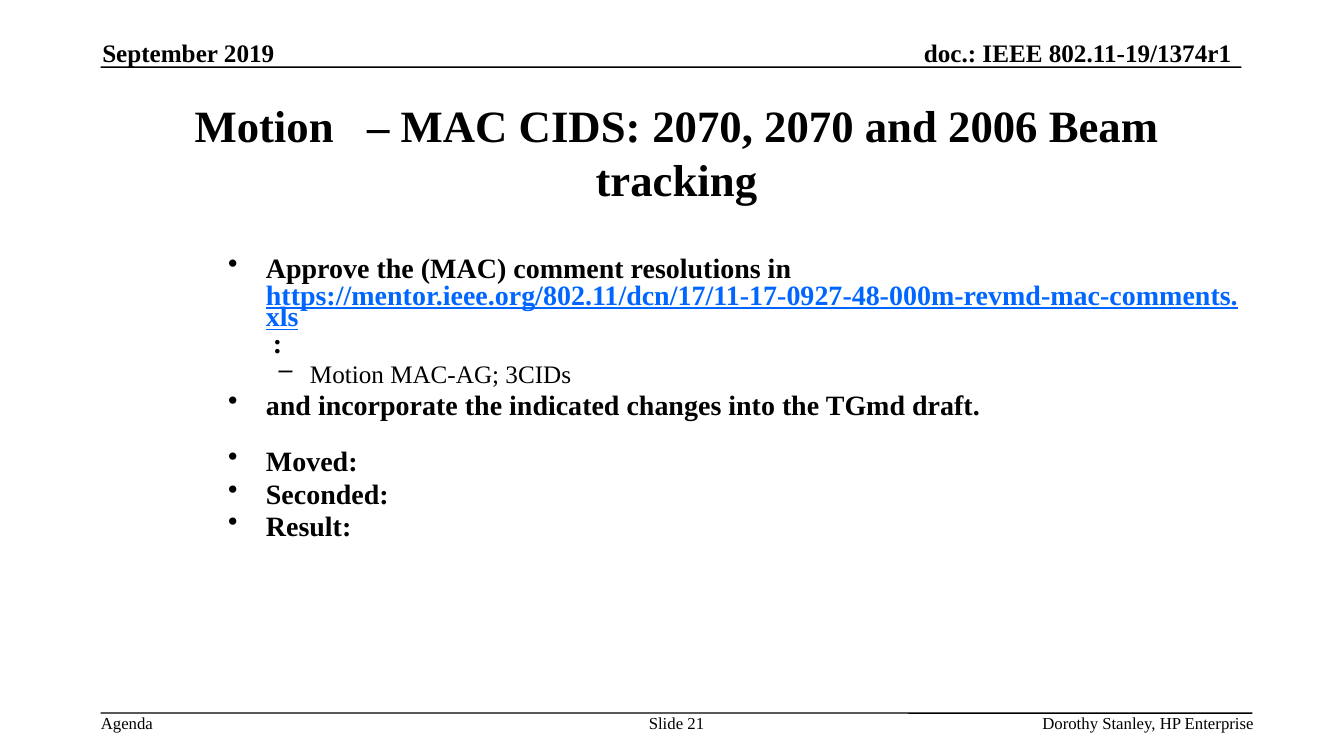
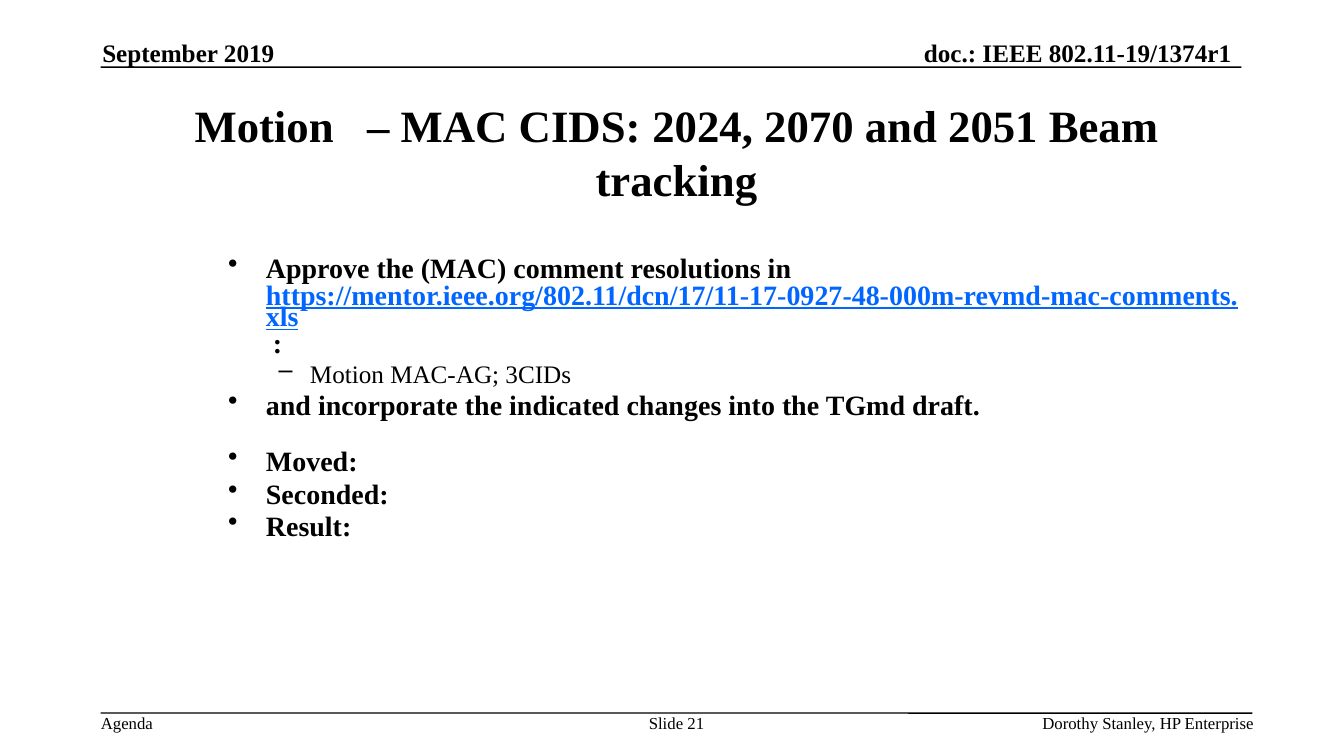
CIDS 2070: 2070 -> 2024
2006: 2006 -> 2051
